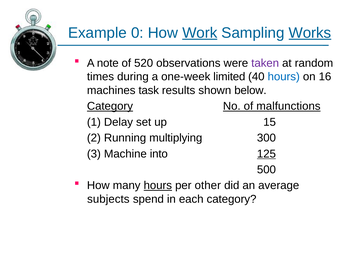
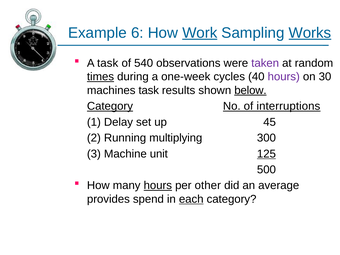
0: 0 -> 6
A note: note -> task
520: 520 -> 540
times underline: none -> present
limited: limited -> cycles
hours at (284, 77) colour: blue -> purple
16: 16 -> 30
below underline: none -> present
malfunctions: malfunctions -> interruptions
15: 15 -> 45
into: into -> unit
subjects: subjects -> provides
each underline: none -> present
